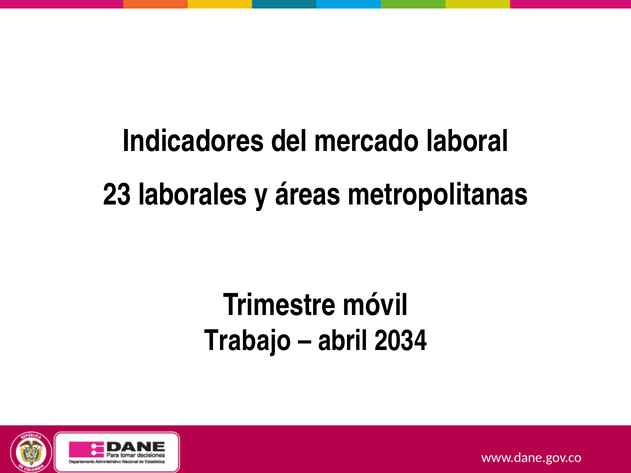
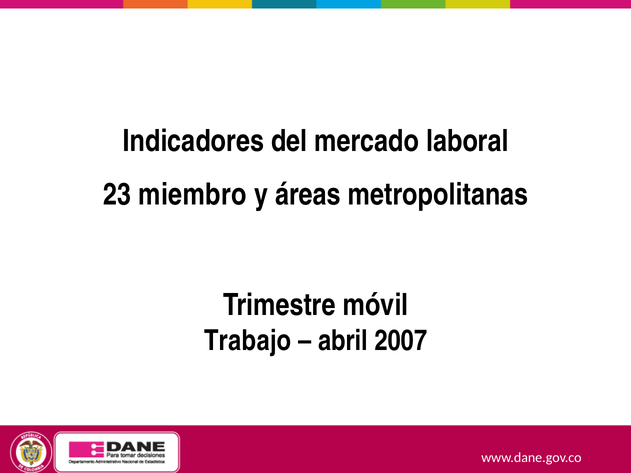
laborales: laborales -> miembro
2034: 2034 -> 2007
